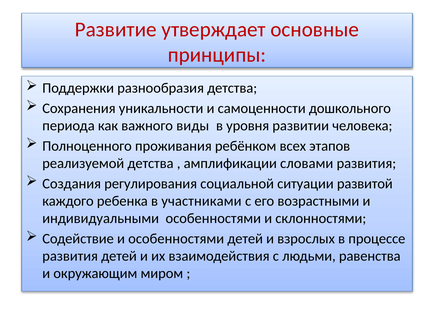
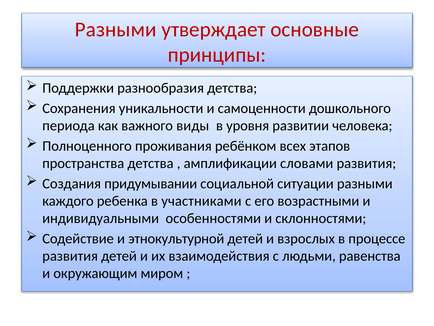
Развитие at (116, 29): Развитие -> Разными
реализуемой: реализуемой -> пространства
регулирования: регулирования -> придумывании
ситуации развитой: развитой -> разными
и особенностями: особенностями -> этнокультурной
